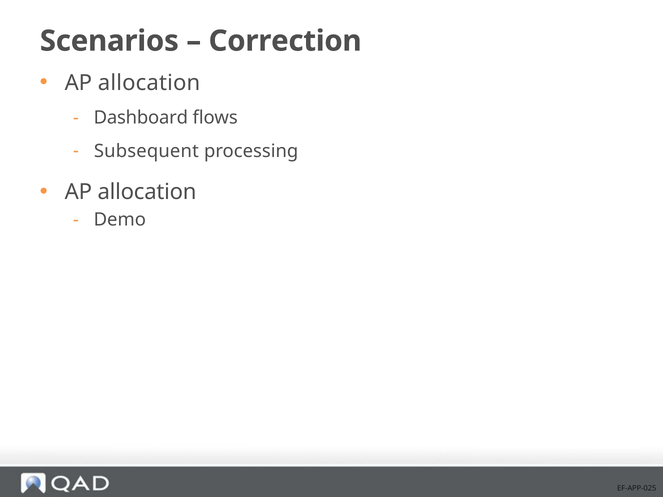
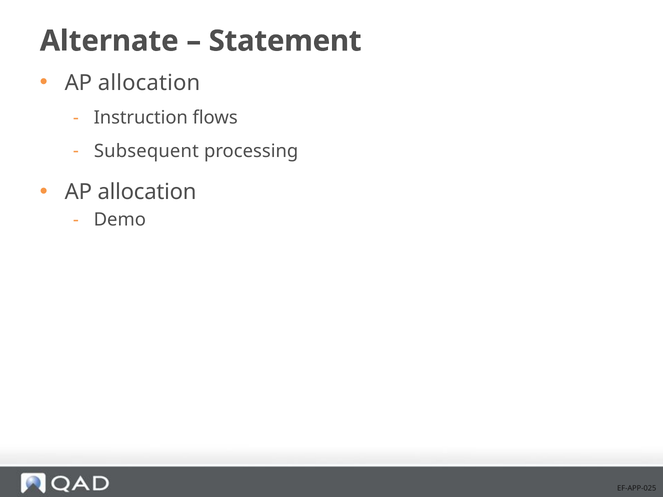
Scenarios: Scenarios -> Alternate
Correction: Correction -> Statement
Dashboard: Dashboard -> Instruction
